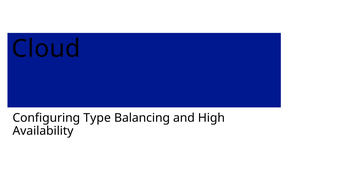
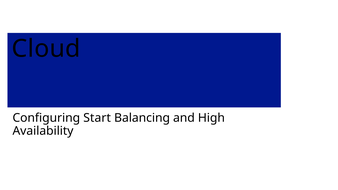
Type: Type -> Start
